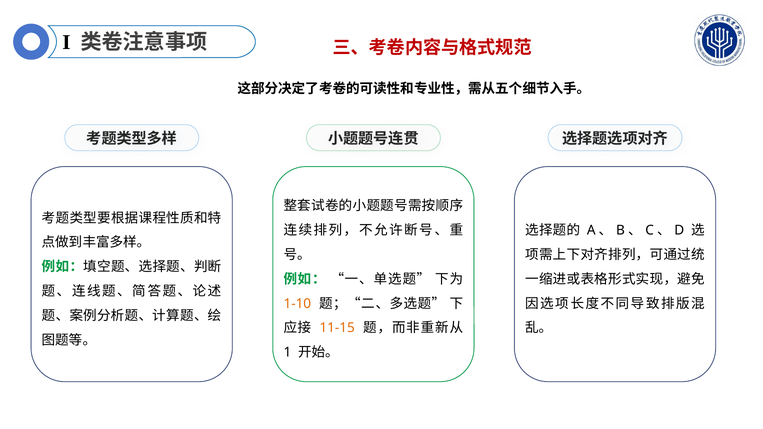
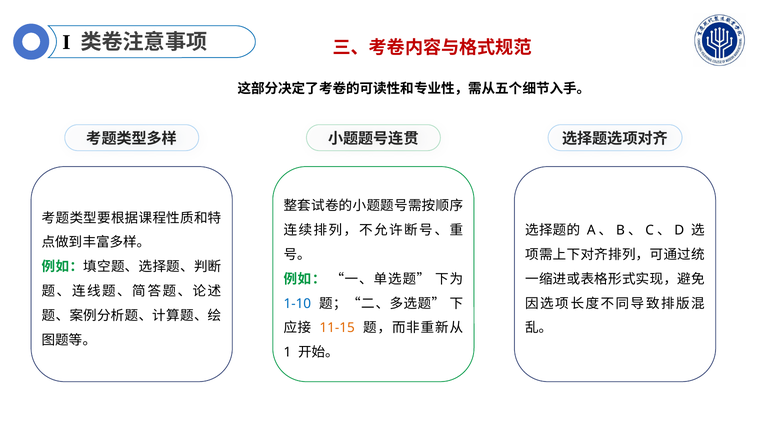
1-10 colour: orange -> blue
